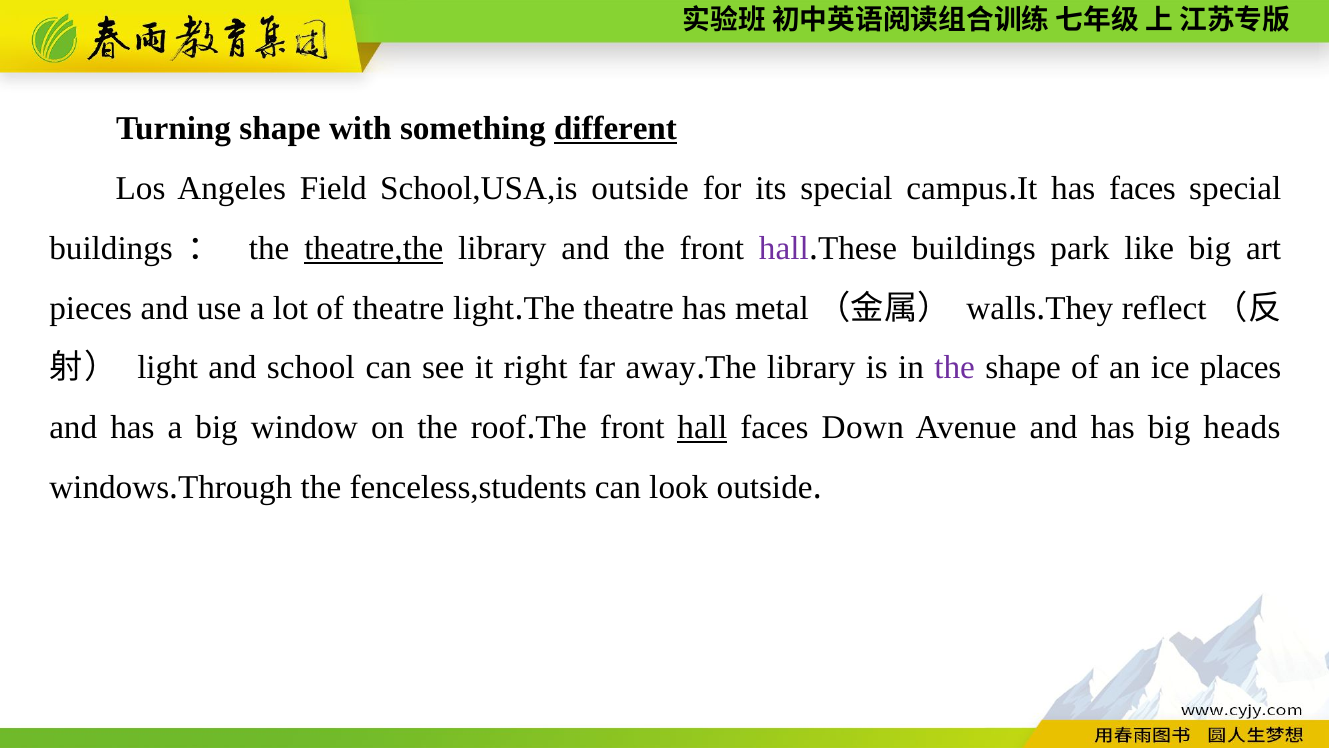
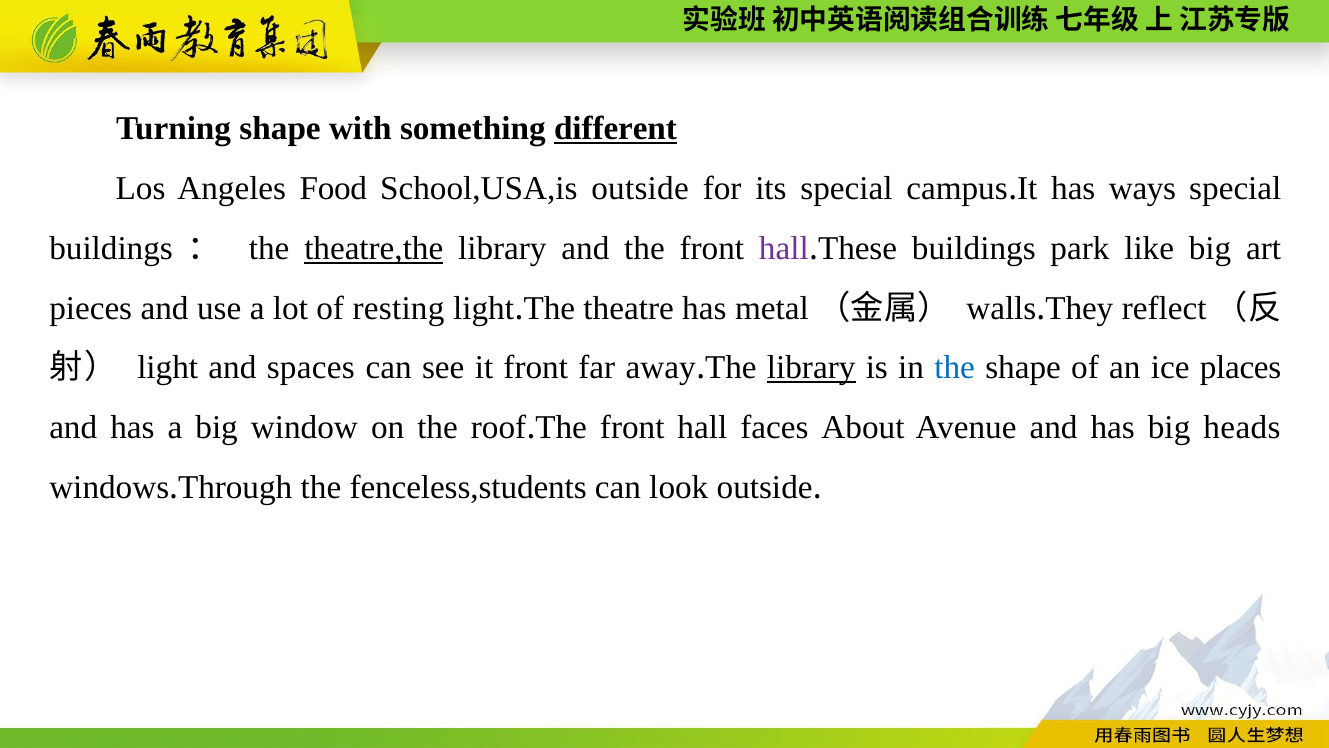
Field: Field -> Food
has faces: faces -> ways
of theatre: theatre -> resting
school: school -> spaces
it right: right -> front
library at (811, 368) underline: none -> present
the at (955, 368) colour: purple -> blue
hall at (702, 428) underline: present -> none
Down: Down -> About
